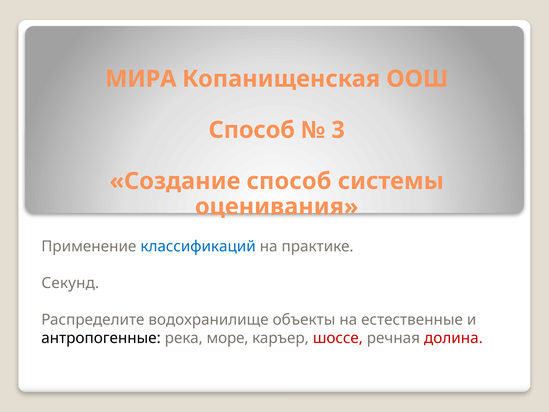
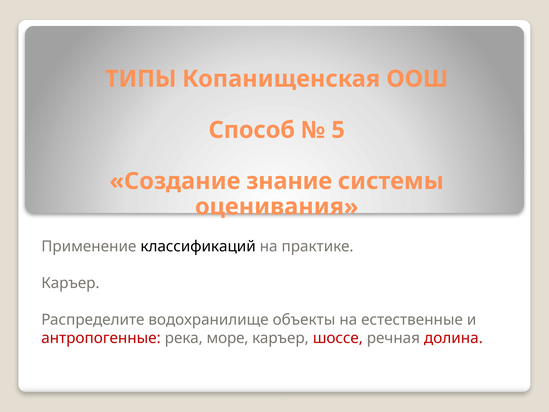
МИРА: МИРА -> ТИПЫ
3: 3 -> 5
Создание способ: способ -> знание
классификаций colour: blue -> black
Секунд at (70, 283): Секунд -> Каръер
антропогенные colour: black -> red
